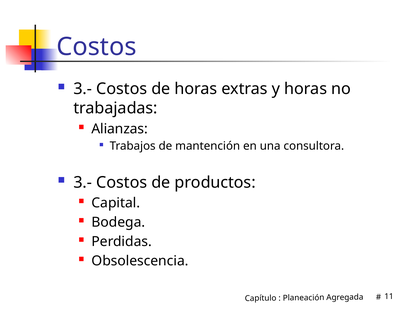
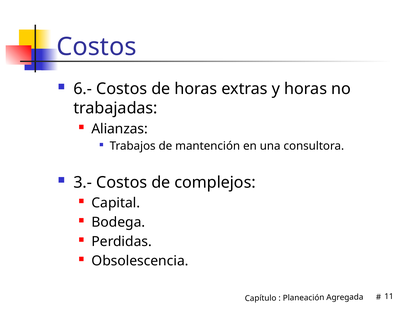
3.- at (83, 89): 3.- -> 6.-
productos: productos -> complejos
